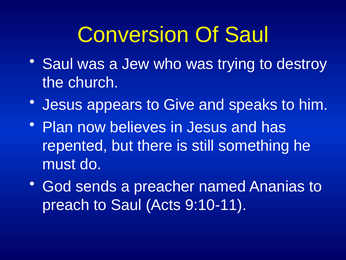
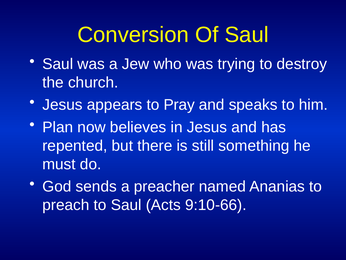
Give: Give -> Pray
9:10-11: 9:10-11 -> 9:10-66
